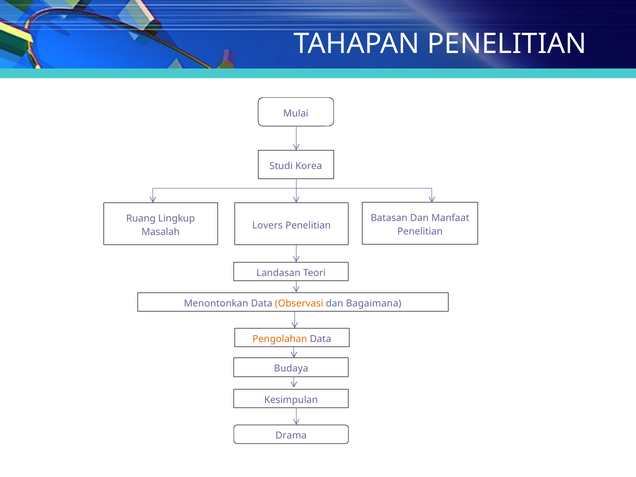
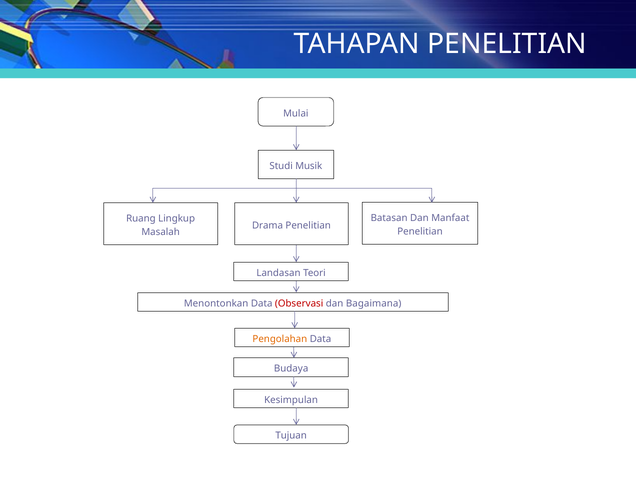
Korea: Korea -> Musik
Lovers: Lovers -> Drama
Observasi colour: orange -> red
Drama: Drama -> Tujuan
